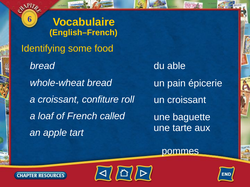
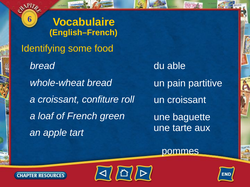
épicerie: épicerie -> partitive
called: called -> green
